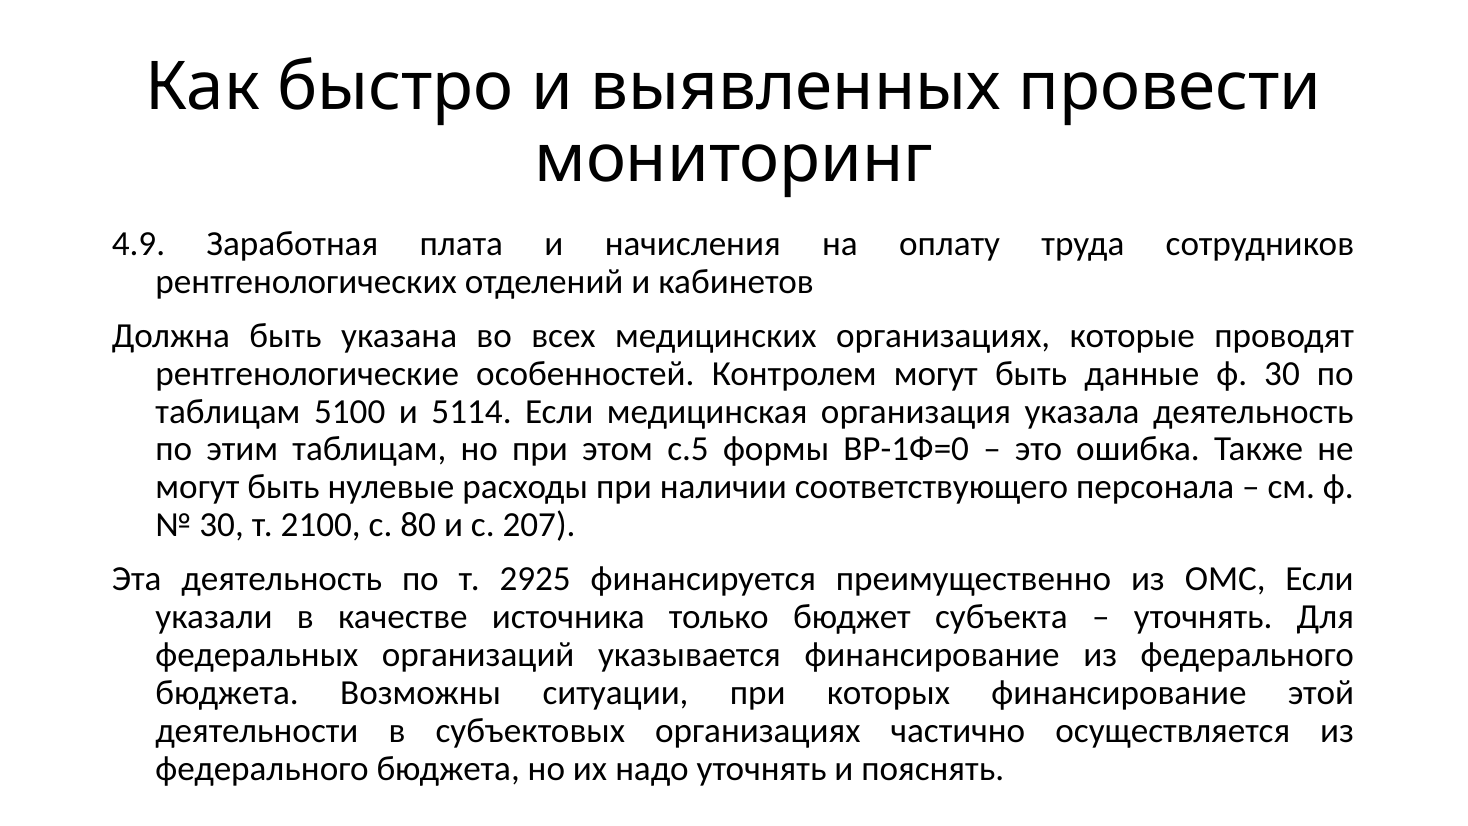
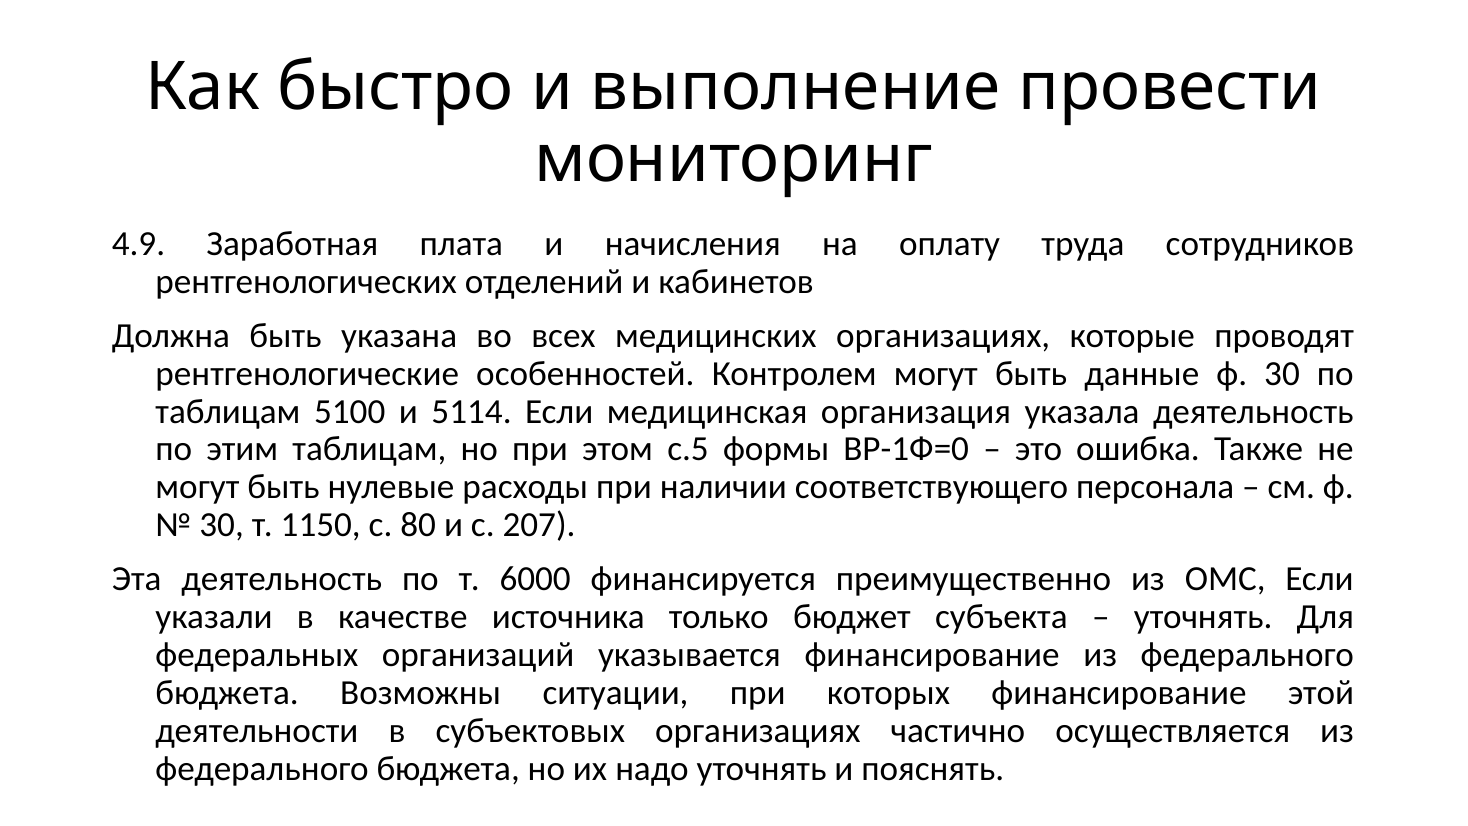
выявленных: выявленных -> выполнение
2100: 2100 -> 1150
2925: 2925 -> 6000
